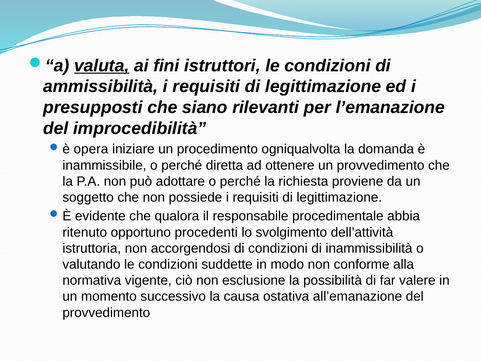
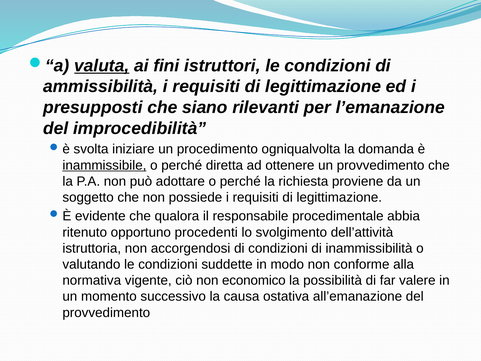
opera: opera -> svolta
inammissibile underline: none -> present
esclusione: esclusione -> economico
